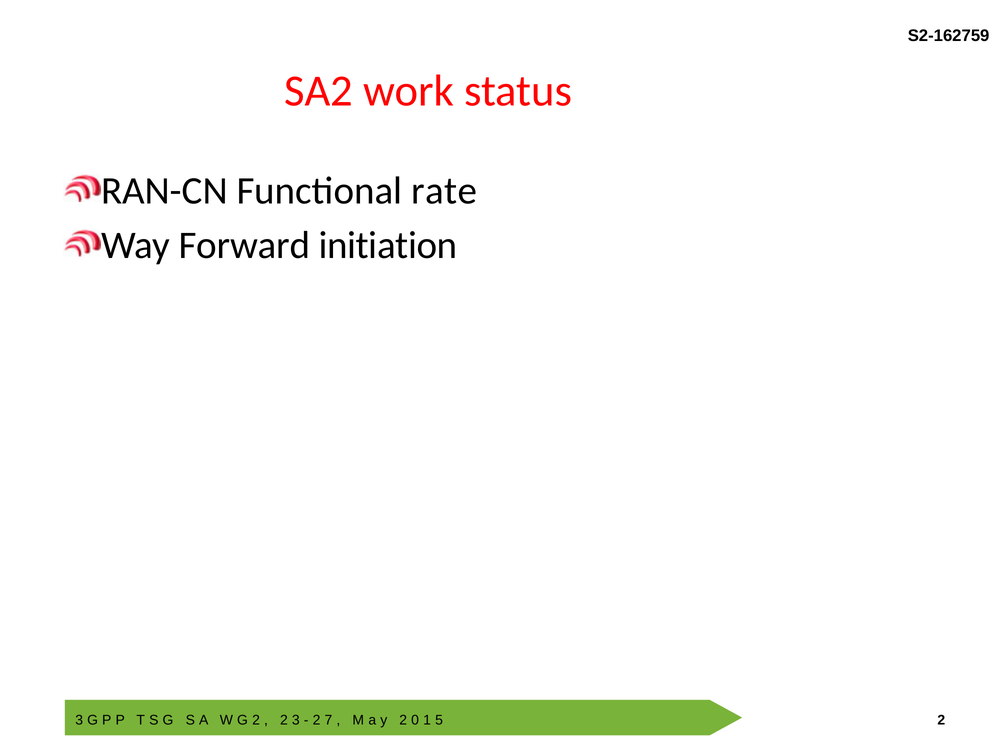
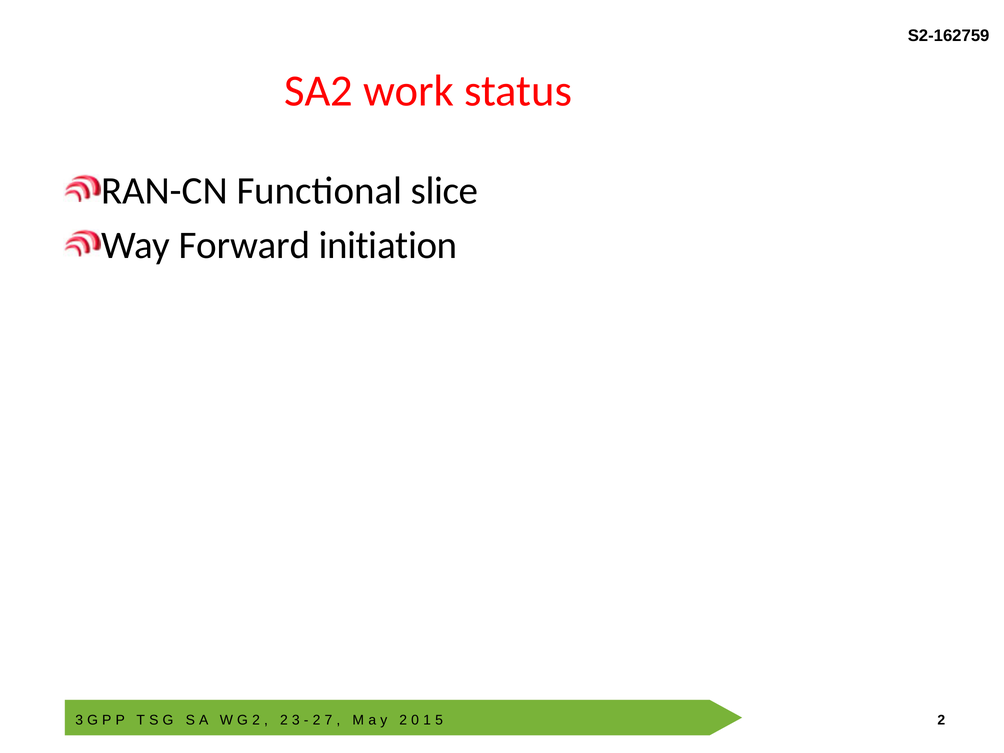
rate: rate -> slice
